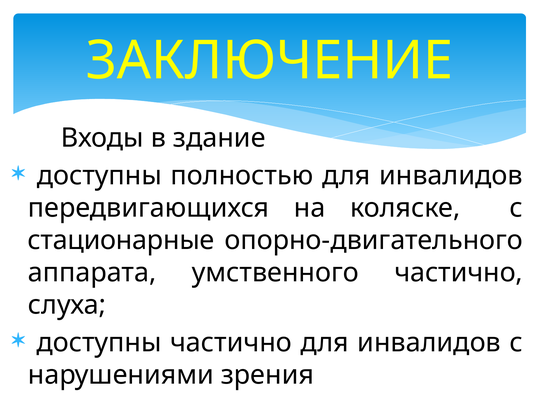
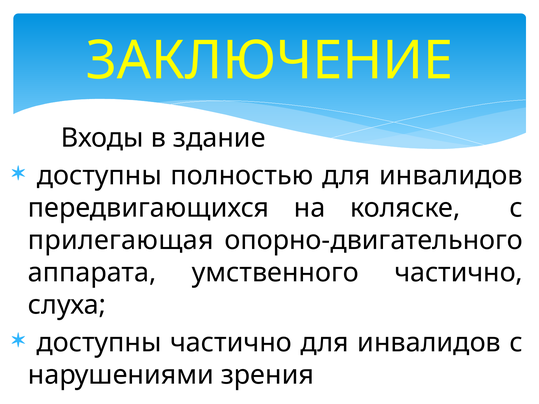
стационарные: стационарные -> прилегающая
